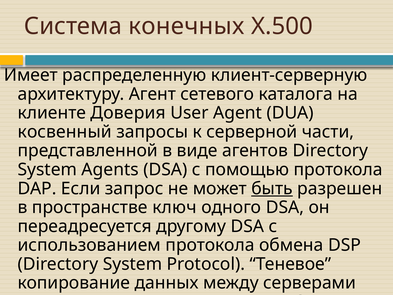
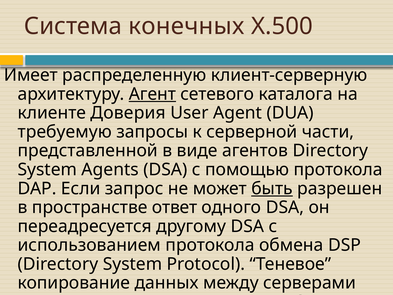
Агент underline: none -> present
косвенный: косвенный -> требуемую
ключ: ключ -> ответ
